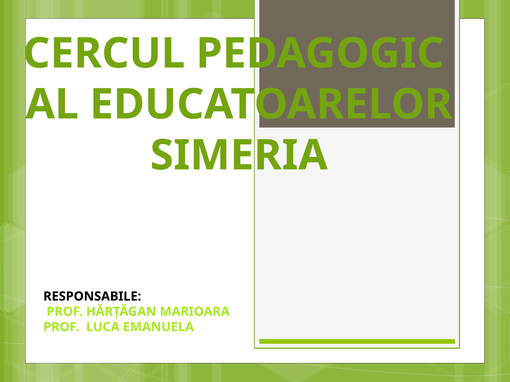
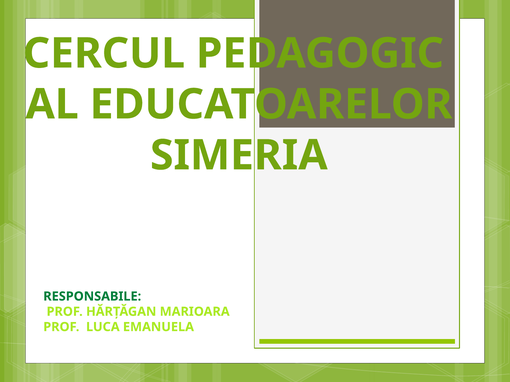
RESPONSABILE colour: black -> green
